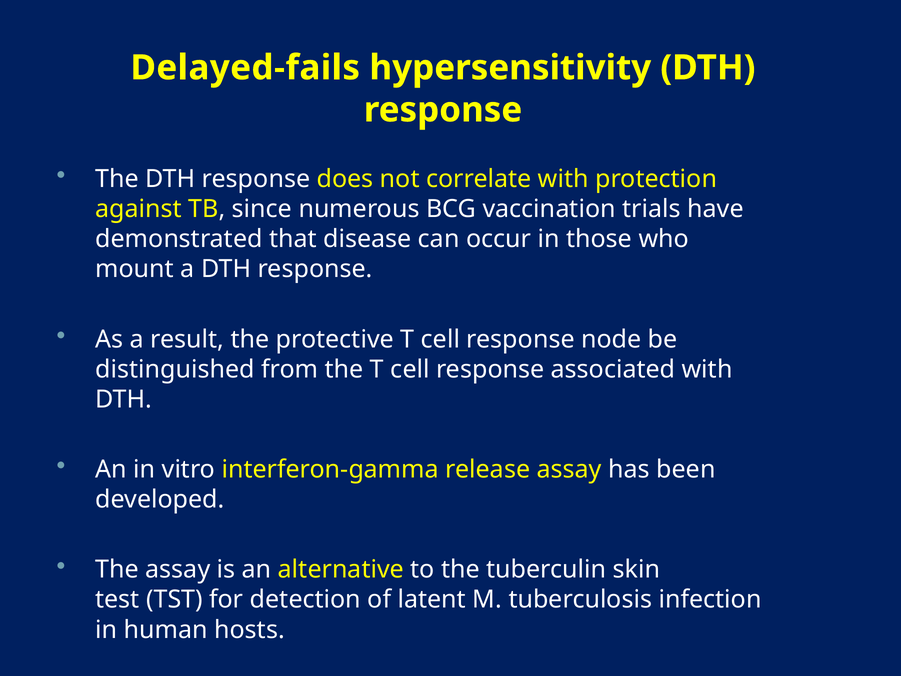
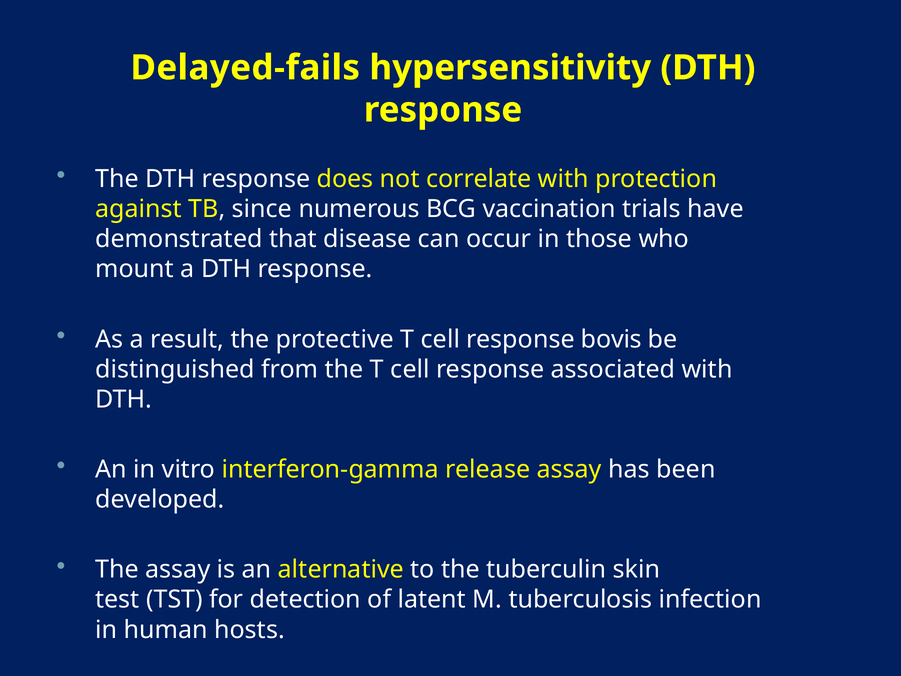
node: node -> bovis
